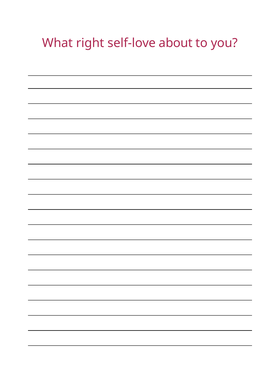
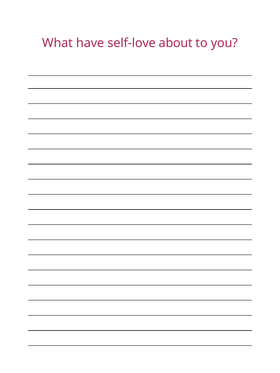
right: right -> have
